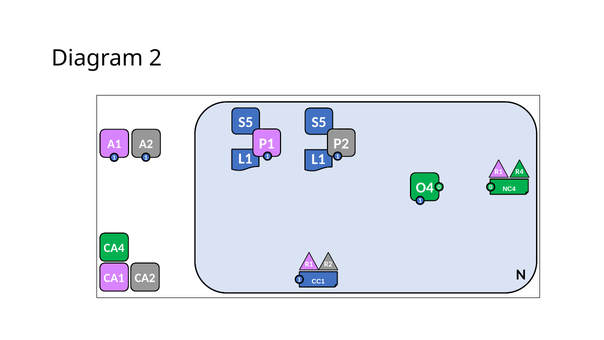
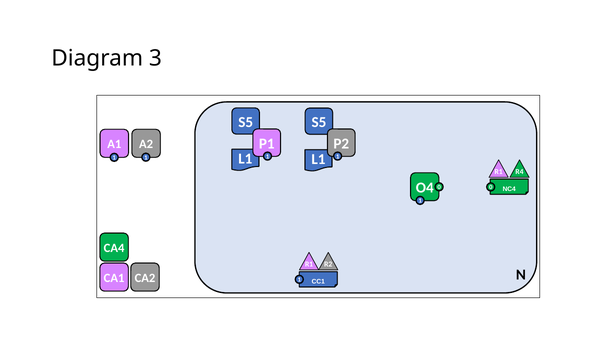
2: 2 -> 3
